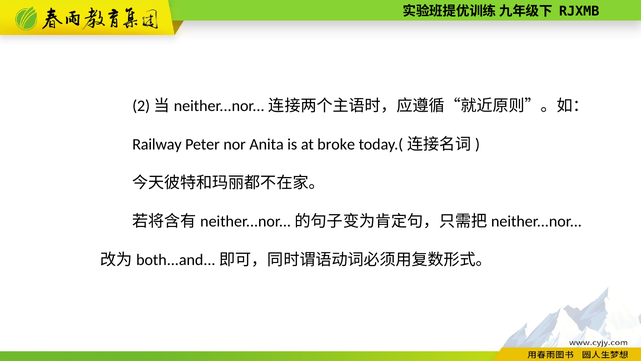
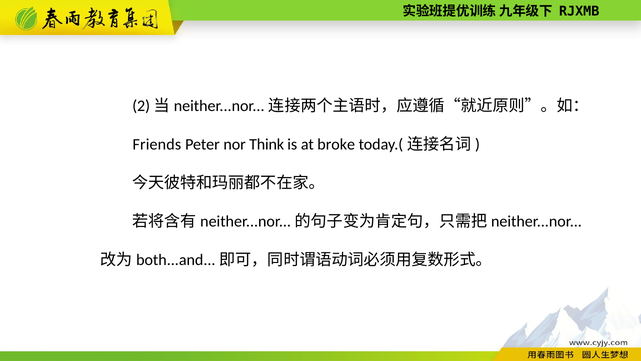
Railway: Railway -> Friends
Anita: Anita -> Think
